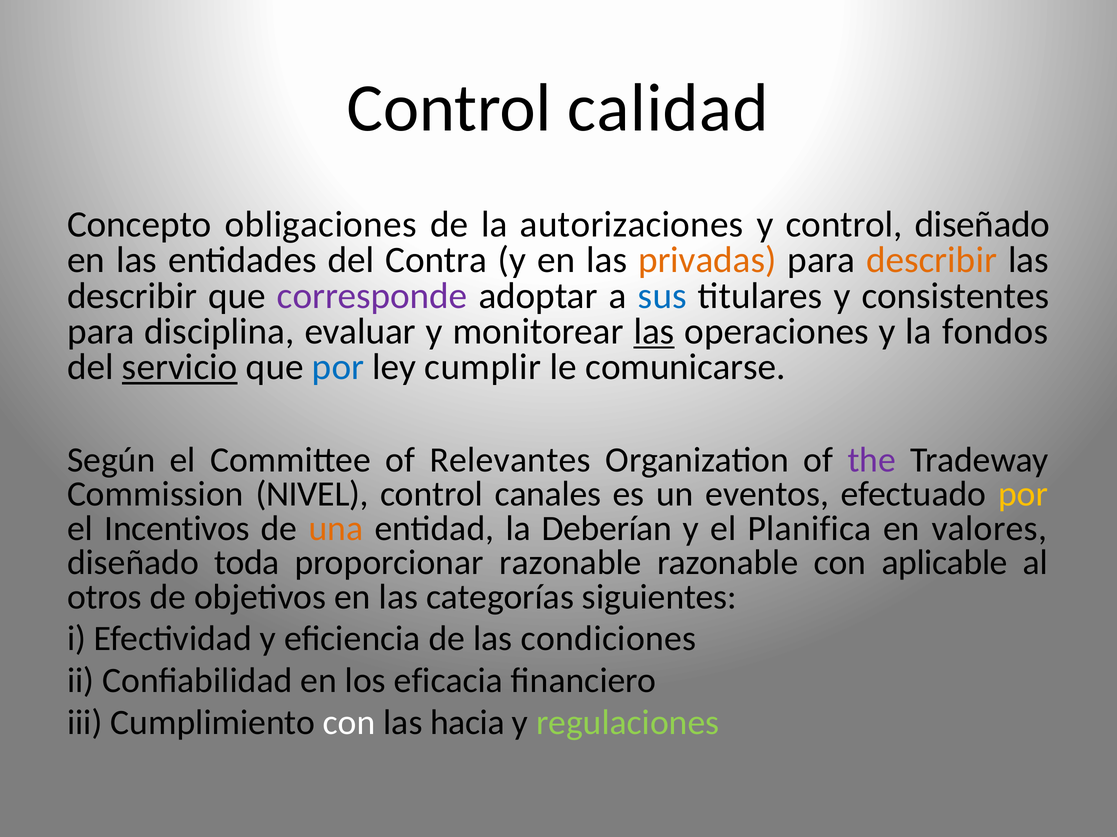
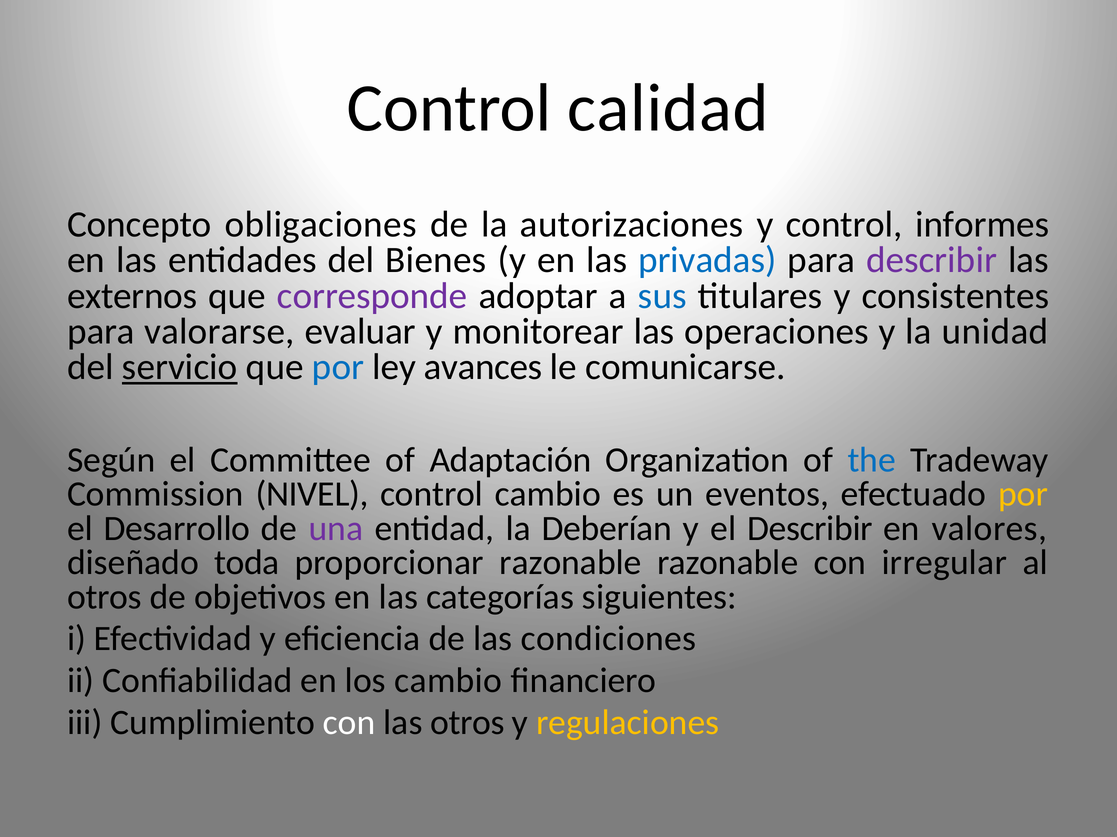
control diseñado: diseñado -> informes
Contra: Contra -> Bienes
privadas colour: orange -> blue
describir at (932, 260) colour: orange -> purple
describir at (132, 296): describir -> externos
disciplina: disciplina -> valorarse
las at (654, 332) underline: present -> none
fondos: fondos -> unidad
cumplir: cumplir -> avances
Relevantes: Relevantes -> Adaptación
the colour: purple -> blue
control canales: canales -> cambio
Incentivos: Incentivos -> Desarrollo
una colour: orange -> purple
el Planifica: Planifica -> Describir
aplicable: aplicable -> irregular
los eficacia: eficacia -> cambio
las hacia: hacia -> otros
regulaciones colour: light green -> yellow
